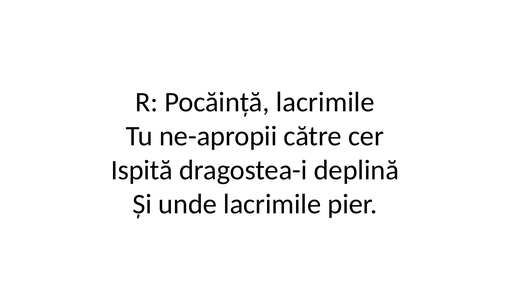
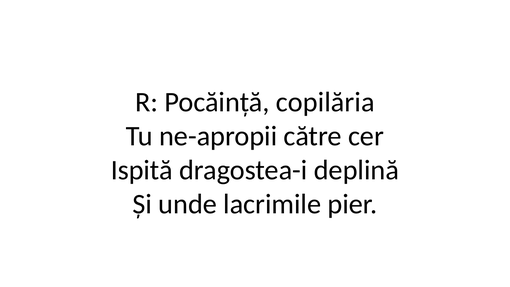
Pocăință lacrimile: lacrimile -> copilăria
